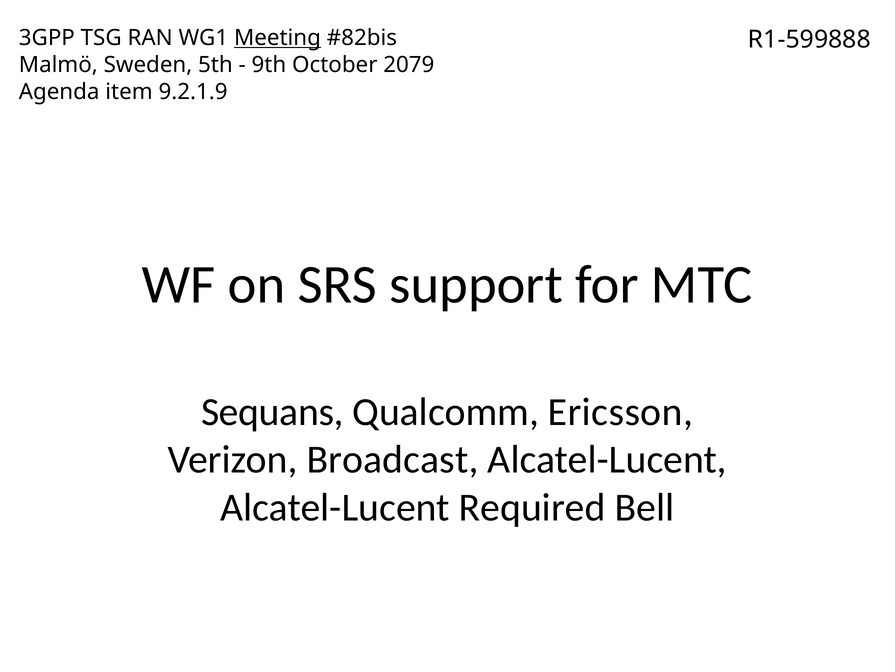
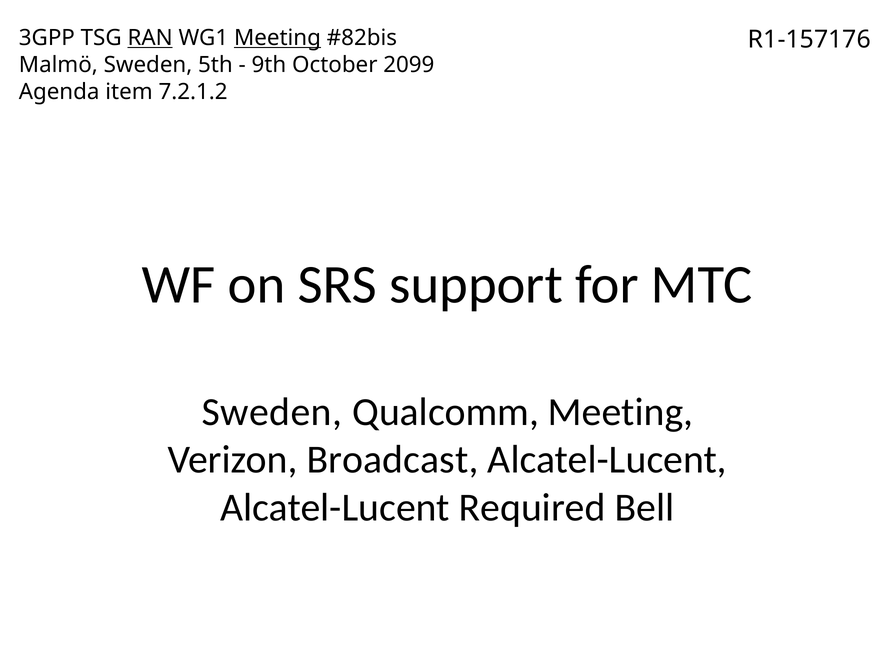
RAN underline: none -> present
R1-599888: R1-599888 -> R1-157176
2079: 2079 -> 2099
9.2.1.9: 9.2.1.9 -> 7.2.1.2
Sequans at (272, 412): Sequans -> Sweden
Qualcomm Ericsson: Ericsson -> Meeting
